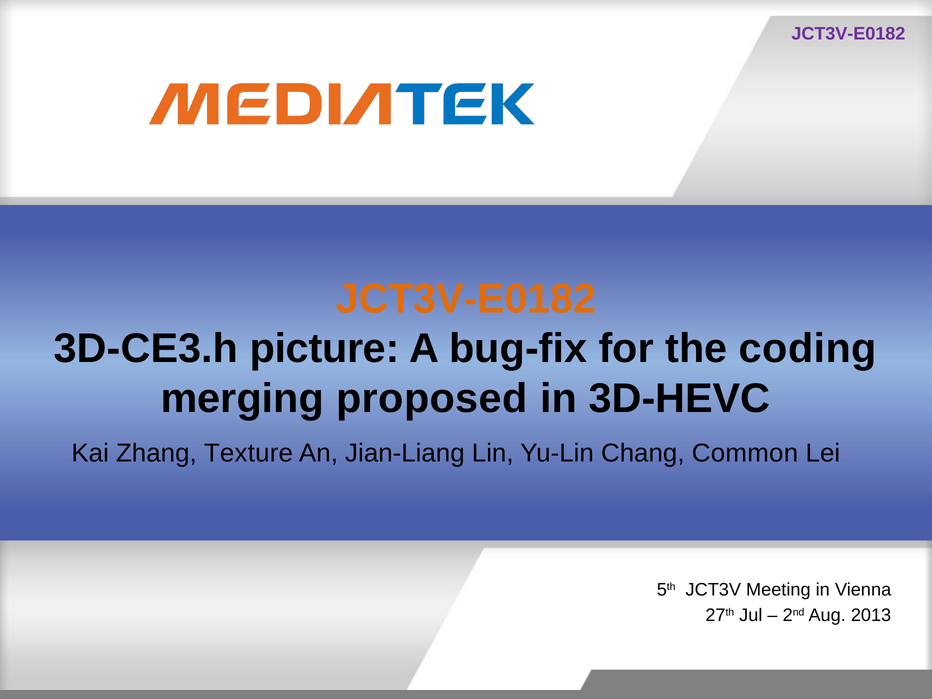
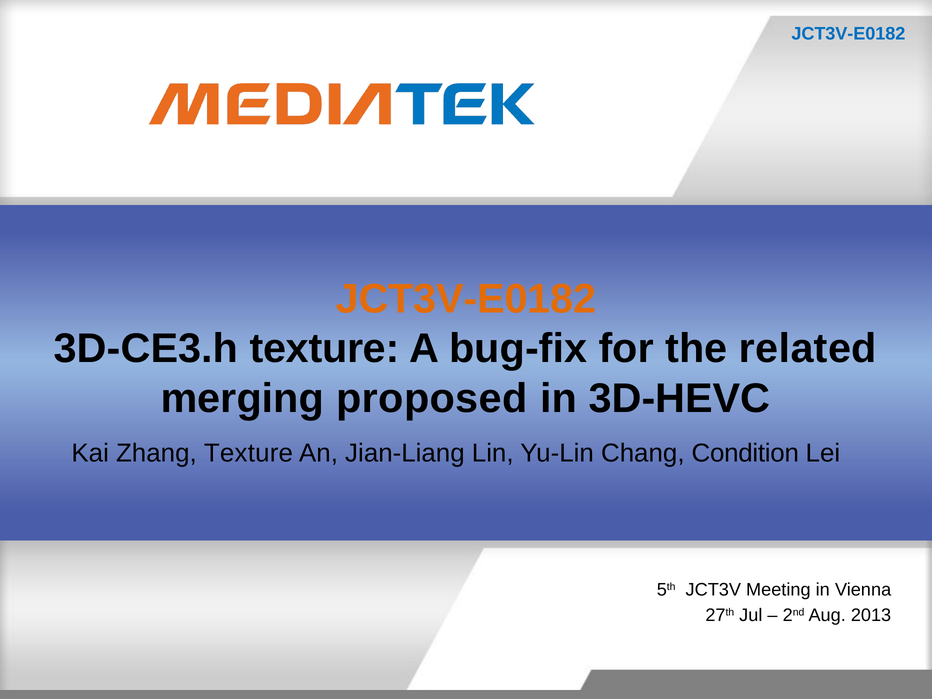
JCT3V-E0182 at (848, 34) colour: purple -> blue
3D-CE3.h picture: picture -> texture
coding: coding -> related
Common: Common -> Condition
